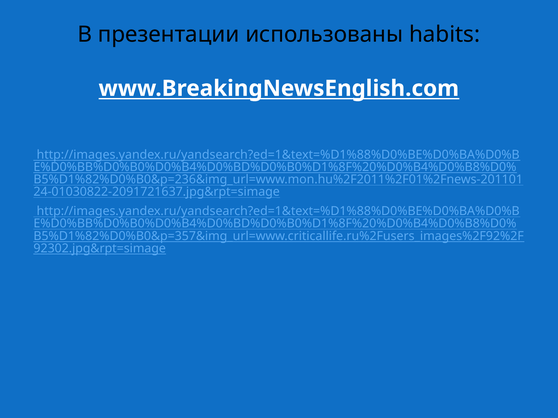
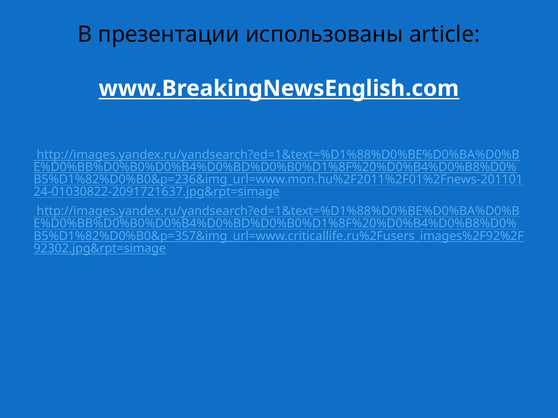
habits: habits -> article
